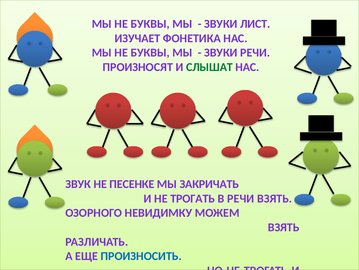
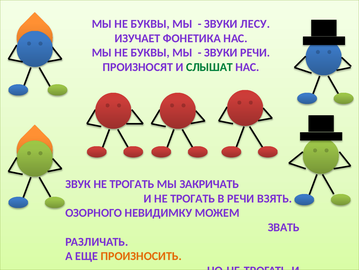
ЛИСТ: ЛИСТ -> ЛЕСУ
ЗВУК НЕ ПЕСЕНКЕ: ПЕСЕНКЕ -> ТРОГАТЬ
ВЗЯТЬ at (284, 227): ВЗЯТЬ -> ЗВАТЬ
ПРОИЗНОСИТЬ colour: blue -> orange
